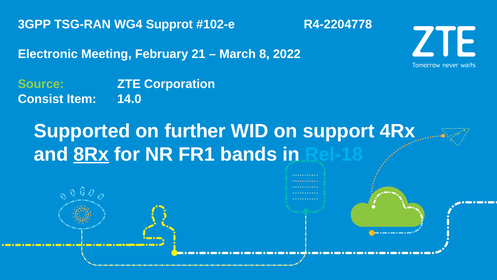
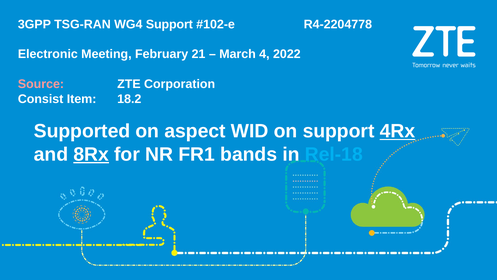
WG4 Supprot: Supprot -> Support
8: 8 -> 4
Source colour: light green -> pink
14.0: 14.0 -> 18.2
further: further -> aspect
4Rx underline: none -> present
